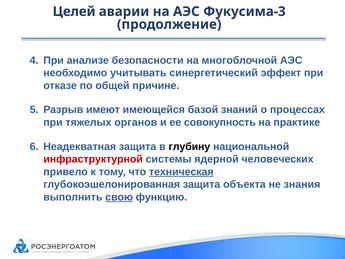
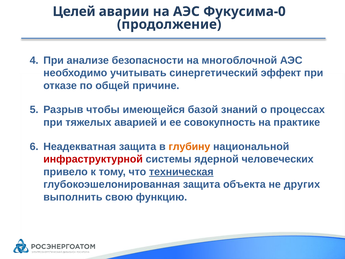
Фукусима-3: Фукусима-3 -> Фукусима-0
имеют: имеют -> чтобы
органов: органов -> аварией
глубину colour: black -> orange
знания: знания -> других
свою underline: present -> none
